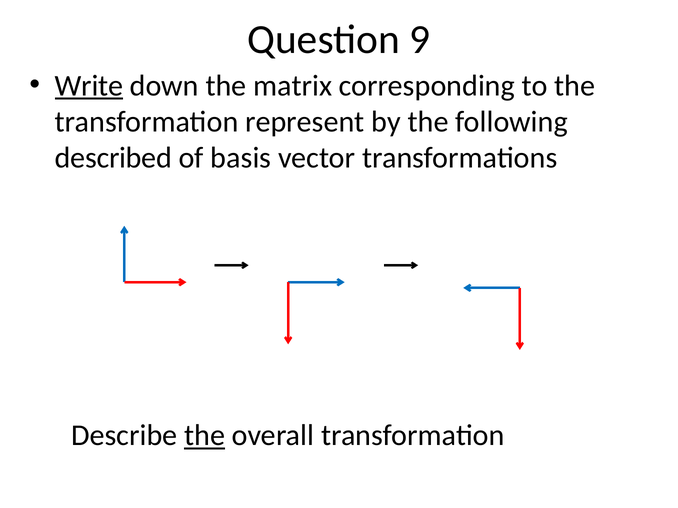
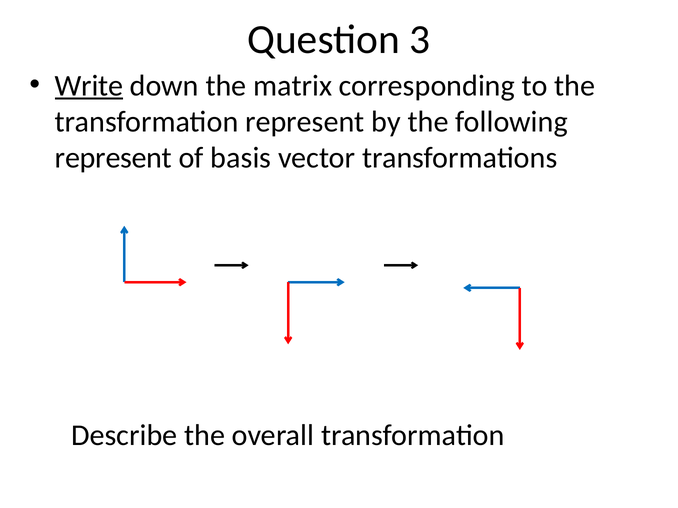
9: 9 -> 3
described at (113, 158): described -> represent
the at (205, 436) underline: present -> none
